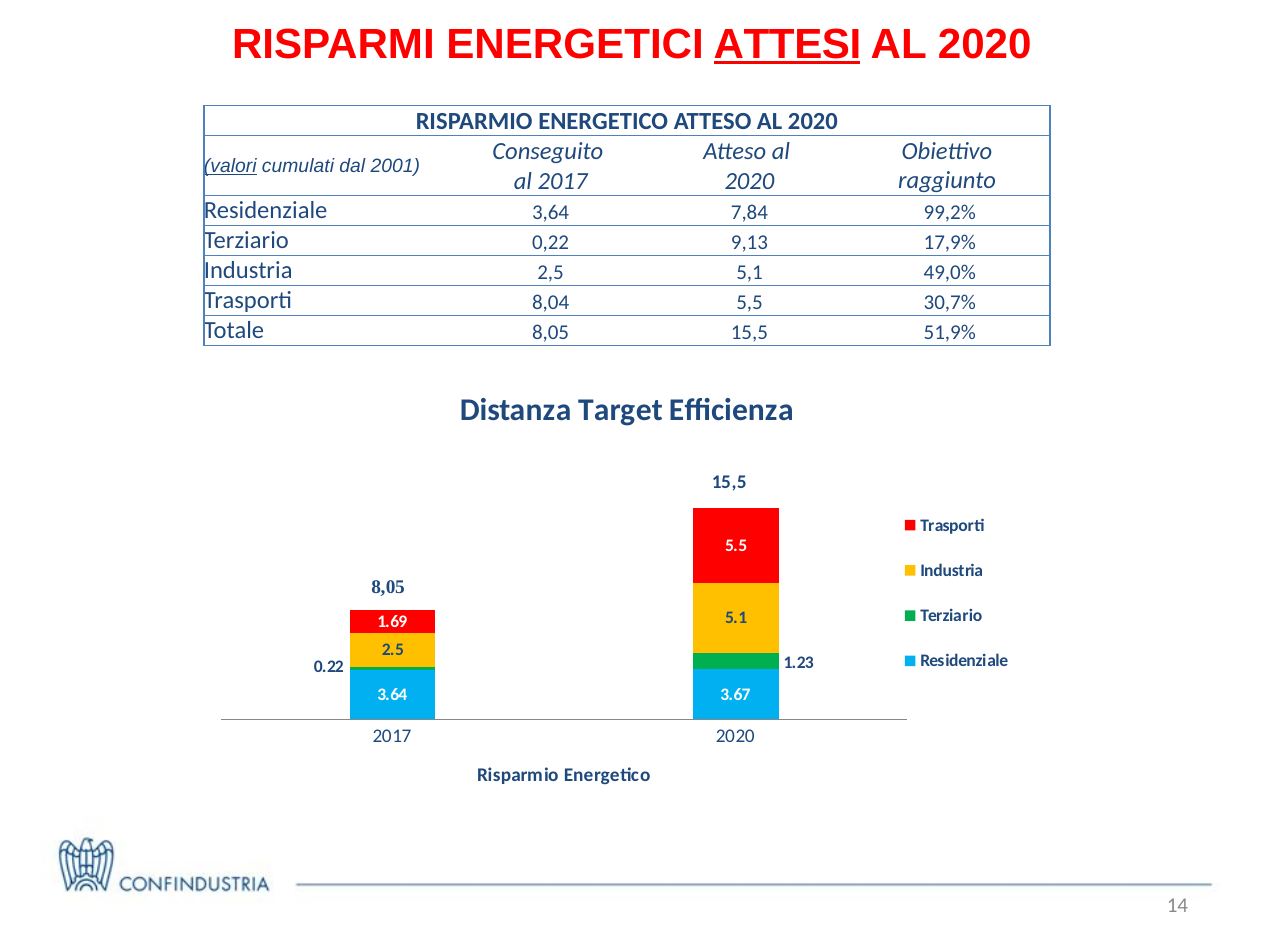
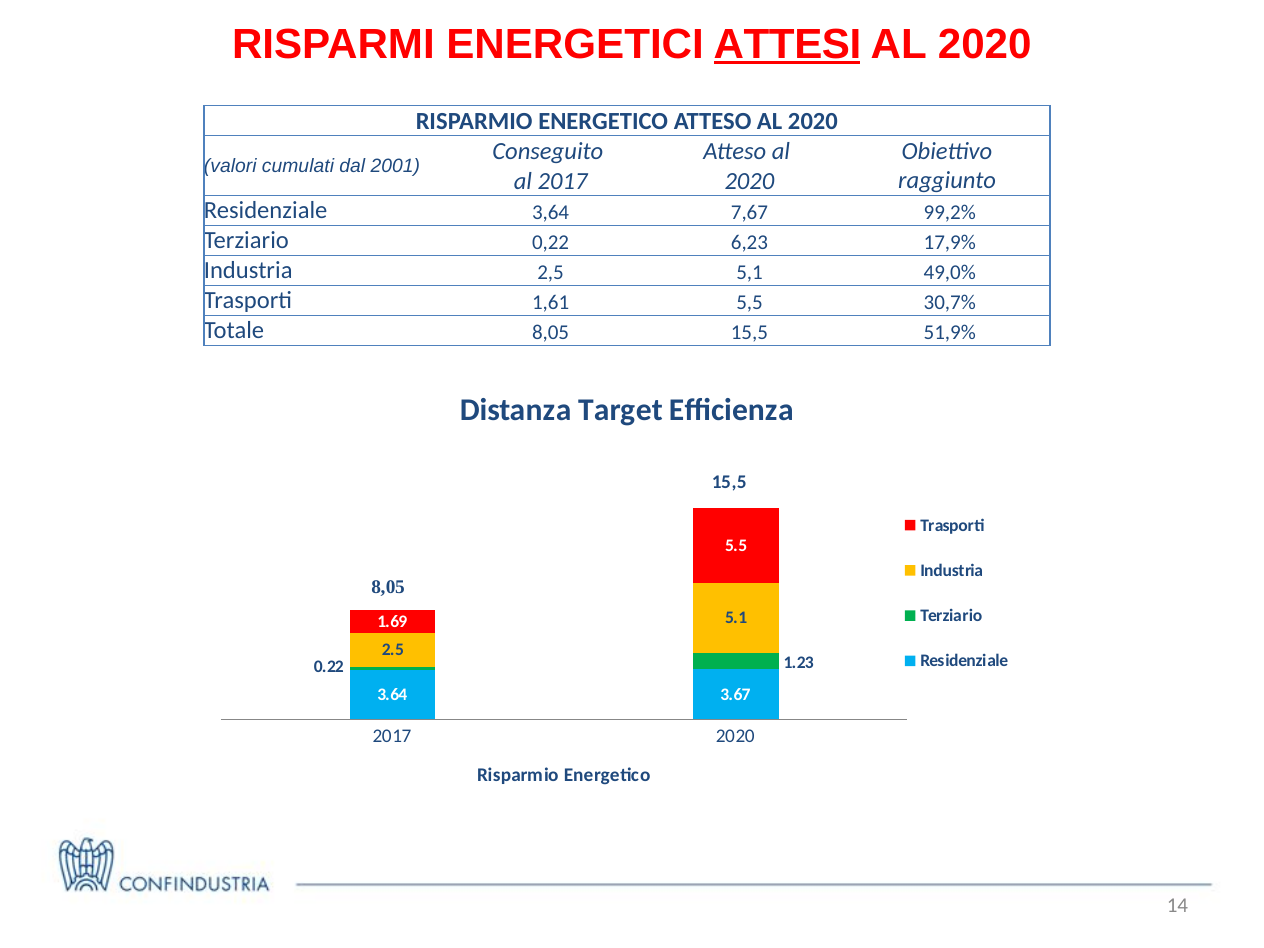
valori underline: present -> none
7,84: 7,84 -> 7,67
9,13: 9,13 -> 6,23
8,04: 8,04 -> 1,61
